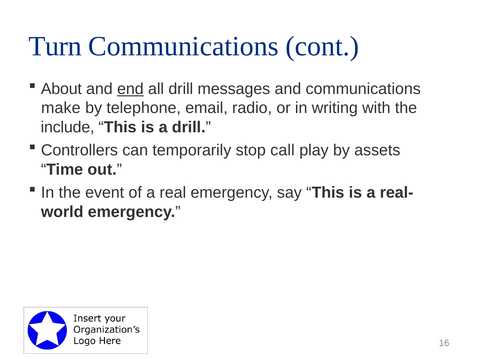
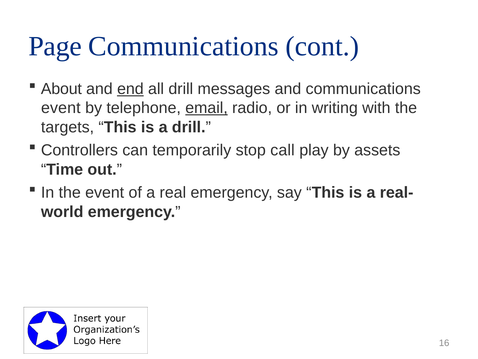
Turn: Turn -> Page
make at (61, 108): make -> event
email underline: none -> present
include: include -> targets
